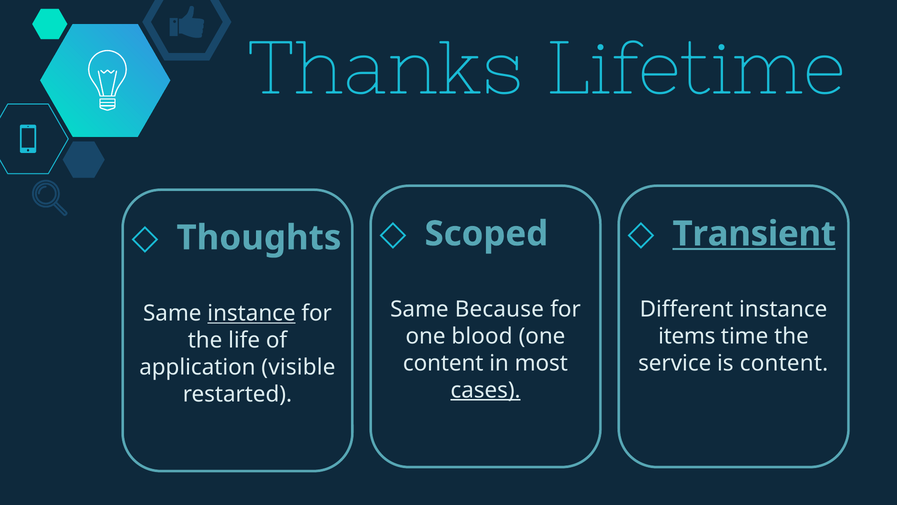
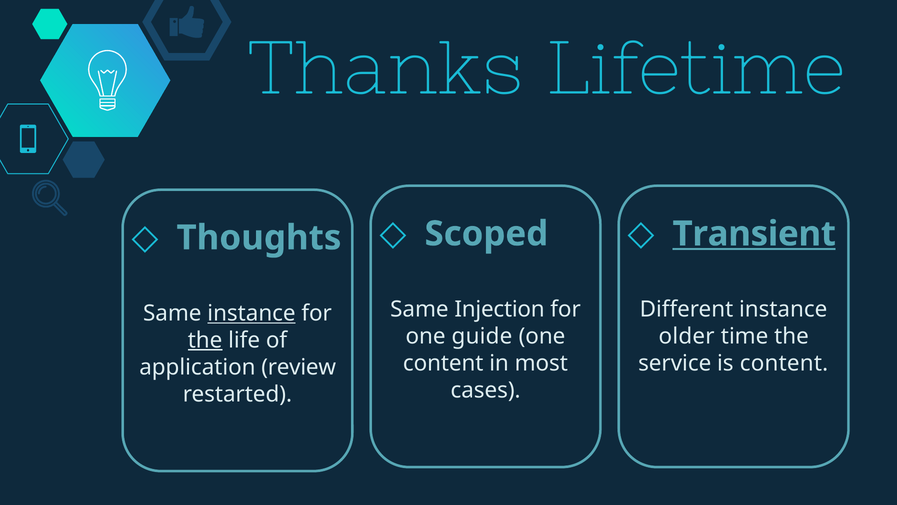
Because: Because -> Injection
blood: blood -> guide
items: items -> older
the at (205, 340) underline: none -> present
visible: visible -> review
cases underline: present -> none
